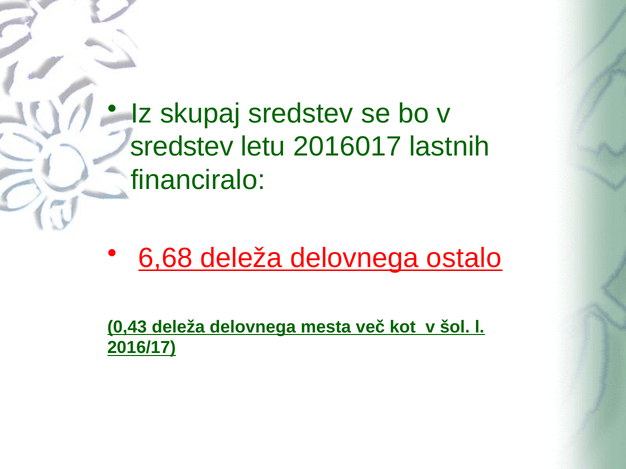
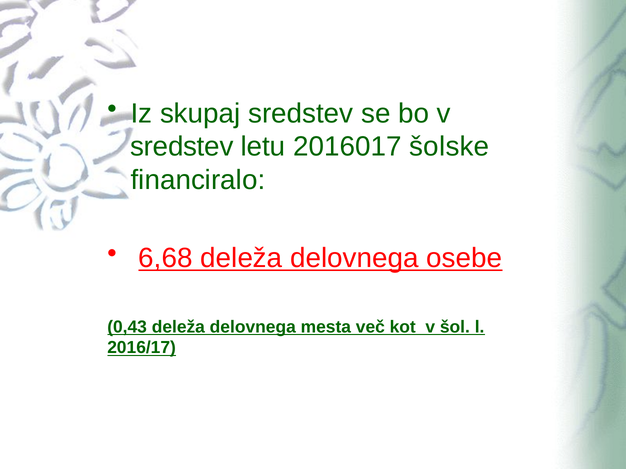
lastnih: lastnih -> šolske
ostalo: ostalo -> osebe
